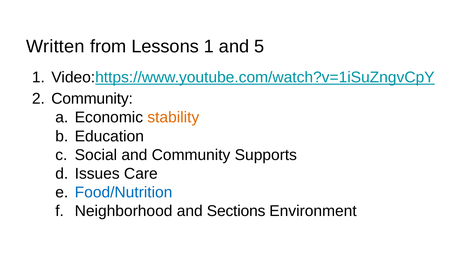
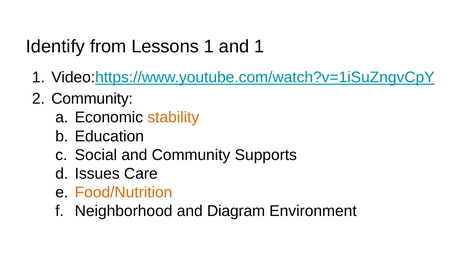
Written: Written -> Identify
and 5: 5 -> 1
Food/Nutrition colour: blue -> orange
Sections: Sections -> Diagram
